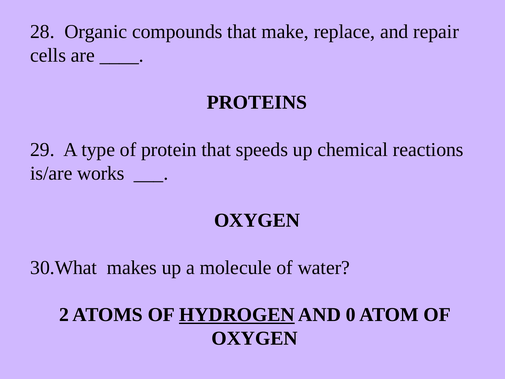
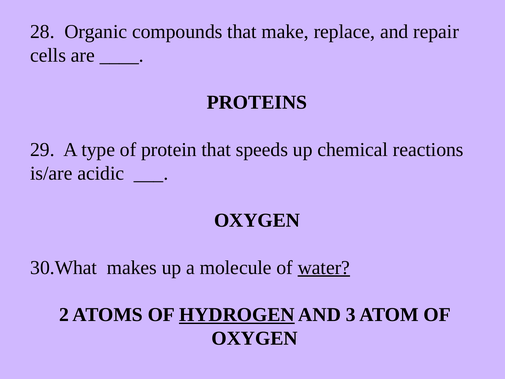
works: works -> acidic
water underline: none -> present
0: 0 -> 3
